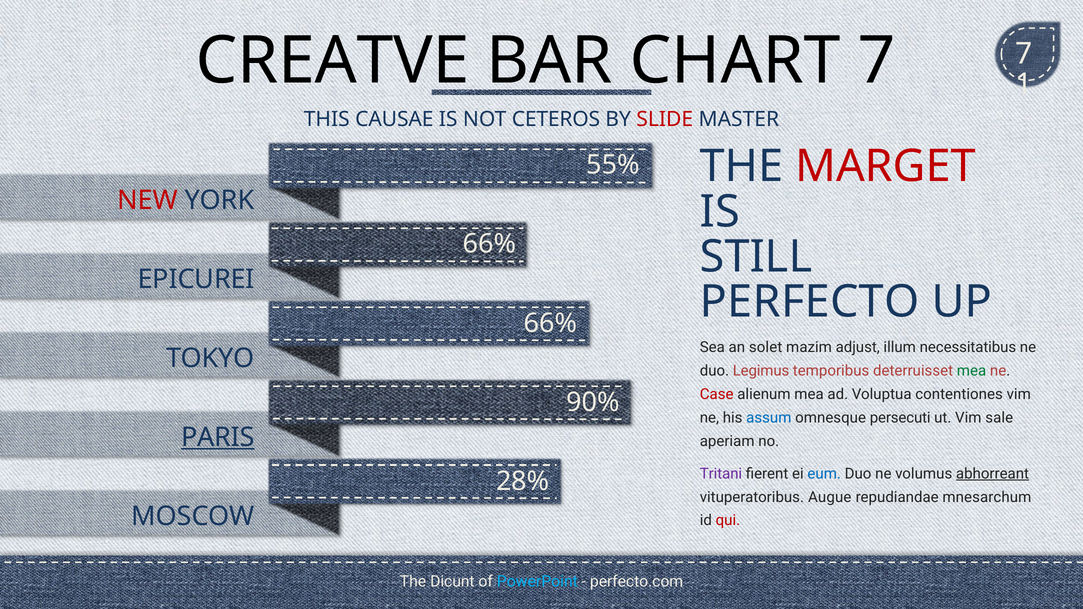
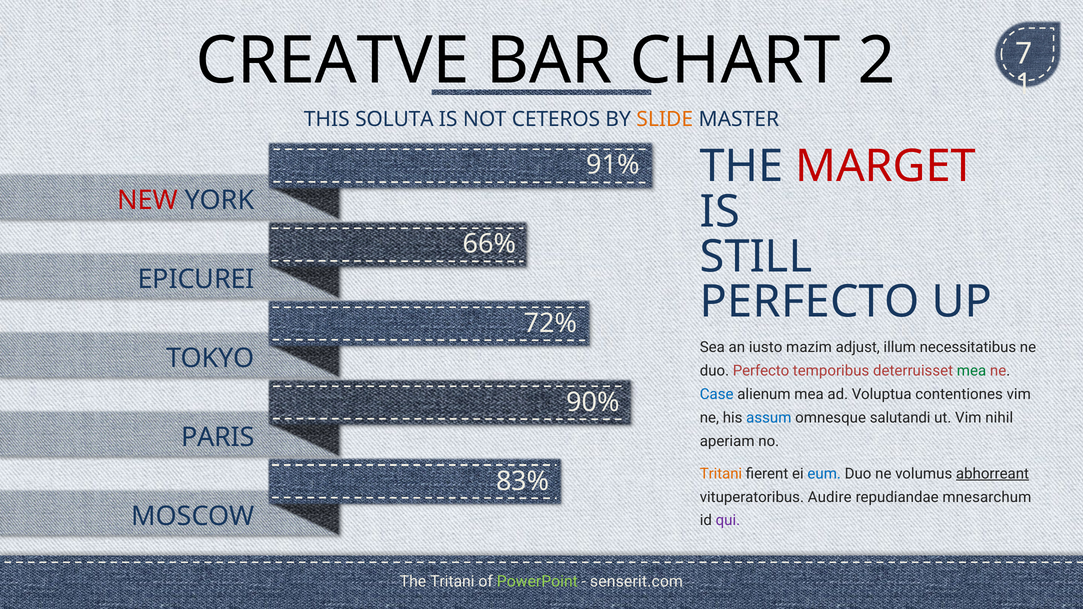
CHART 7: 7 -> 2
CAUSAE: CAUSAE -> SOLUTA
SLIDE colour: red -> orange
55%: 55% -> 91%
66% at (551, 323): 66% -> 72%
solet: solet -> iusto
duo Legimus: Legimus -> Perfecto
Case colour: red -> blue
persecuti: persecuti -> salutandi
sale: sale -> nihil
PARIS underline: present -> none
Tritani at (721, 474) colour: purple -> orange
28%: 28% -> 83%
Augue: Augue -> Audire
qui colour: red -> purple
The Dicunt: Dicunt -> Tritani
PowerPoint colour: light blue -> light green
perfecto.com: perfecto.com -> senserit.com
